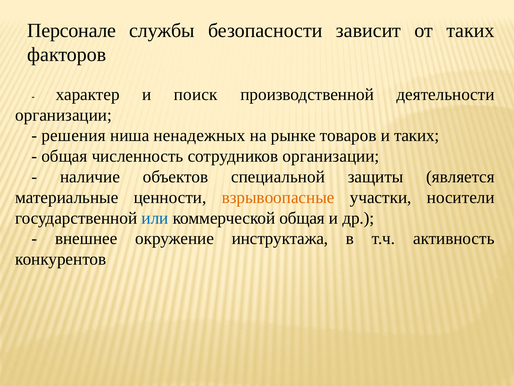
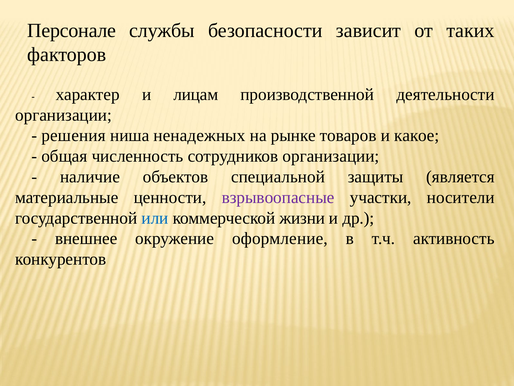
поиск: поиск -> лицам
и таких: таких -> какое
взрывоопасные colour: orange -> purple
коммерческой общая: общая -> жизни
инструктажа: инструктажа -> оформление
